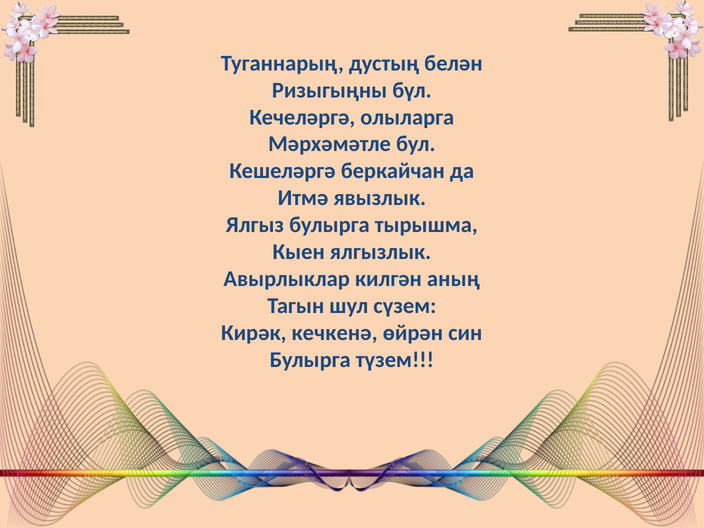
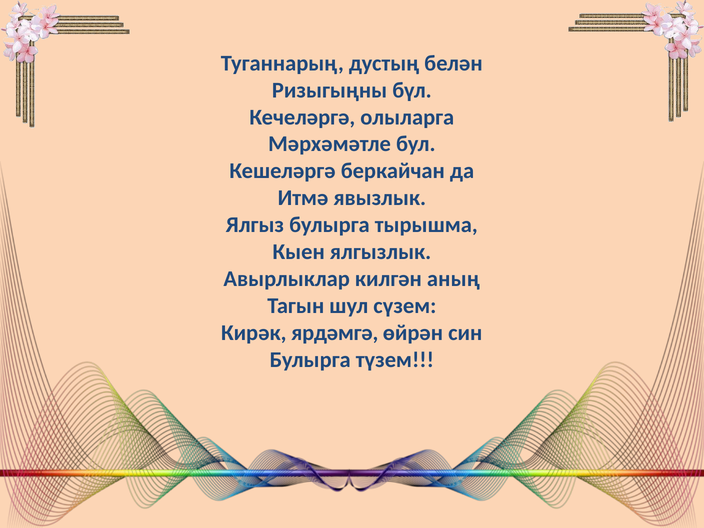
кечкенә: кечкенә -> ярдәмгә
